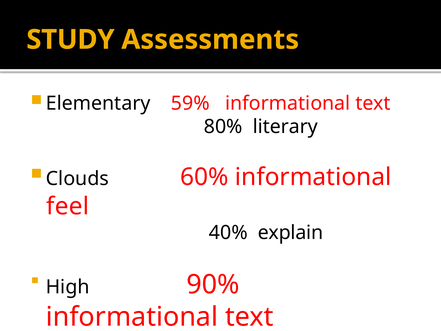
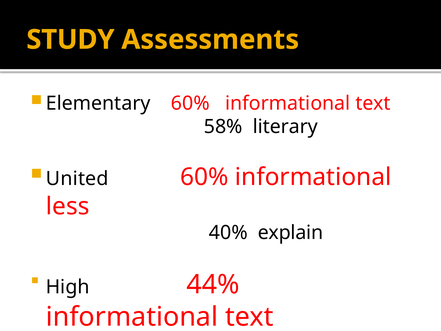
Elementary 59%: 59% -> 60%
80%: 80% -> 58%
Clouds: Clouds -> United
feel: feel -> less
90%: 90% -> 44%
